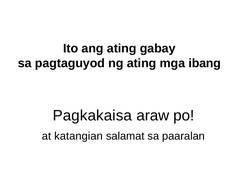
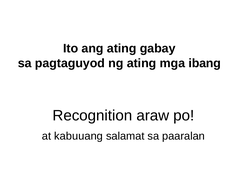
Pagkakaisa: Pagkakaisa -> Recognition
katangian: katangian -> kabuuang
